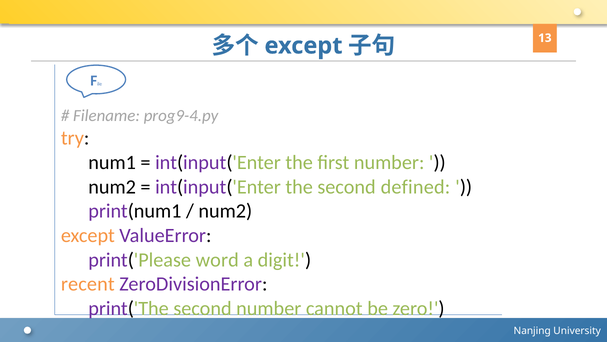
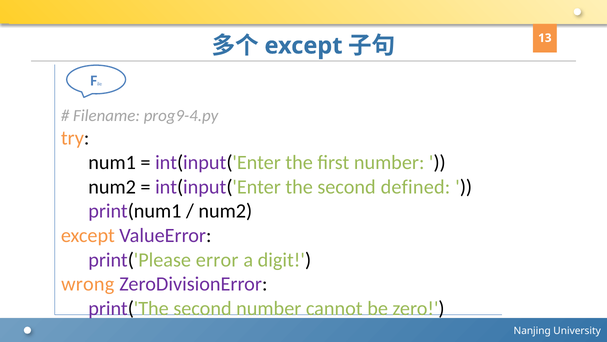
word: word -> error
recent: recent -> wrong
